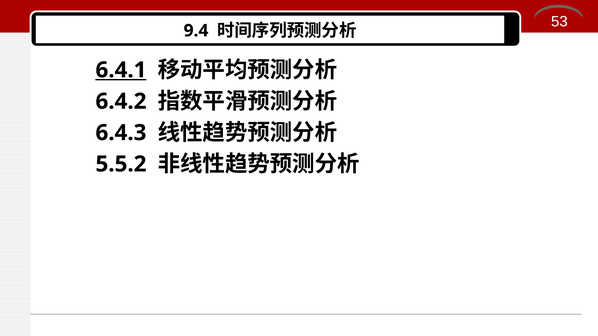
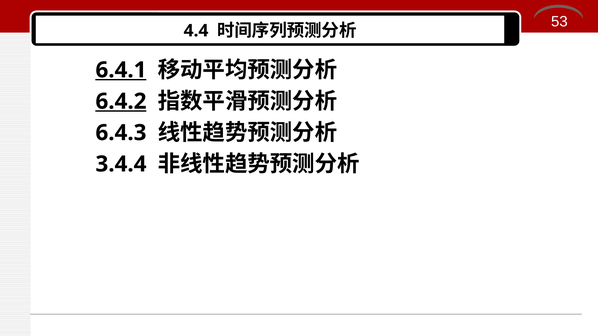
9.4: 9.4 -> 4.4
6.4.2 underline: none -> present
5.5.2: 5.5.2 -> 3.4.4
